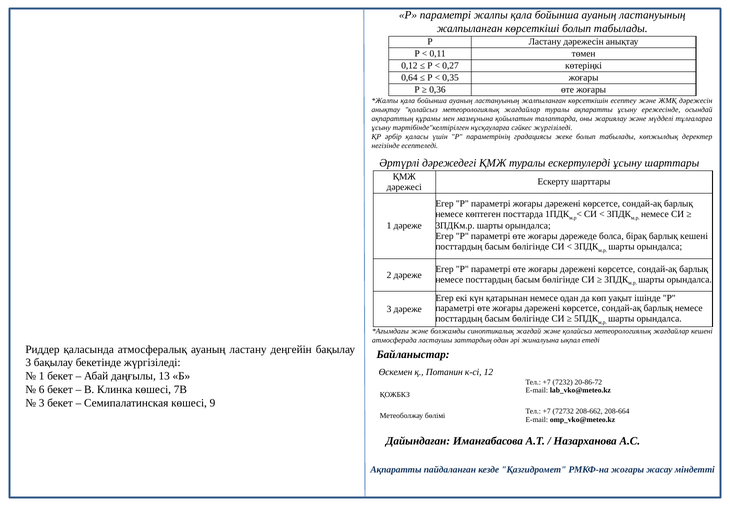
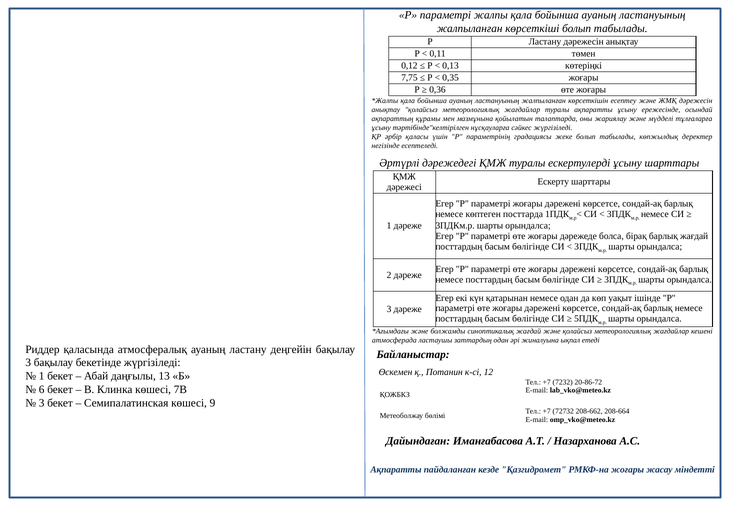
0,27: 0,27 -> 0,13
0,64: 0,64 -> 7,75
барлық кешені: кешені -> жағдай
